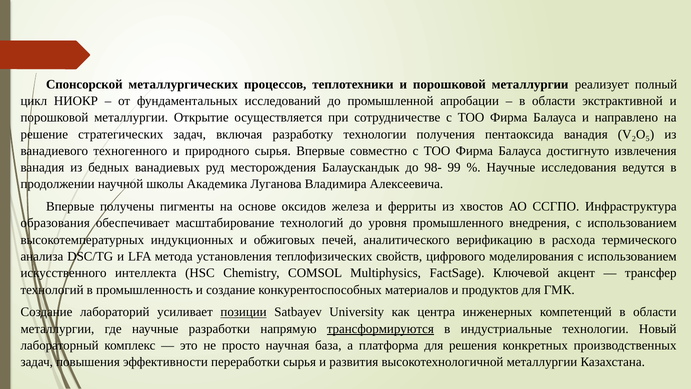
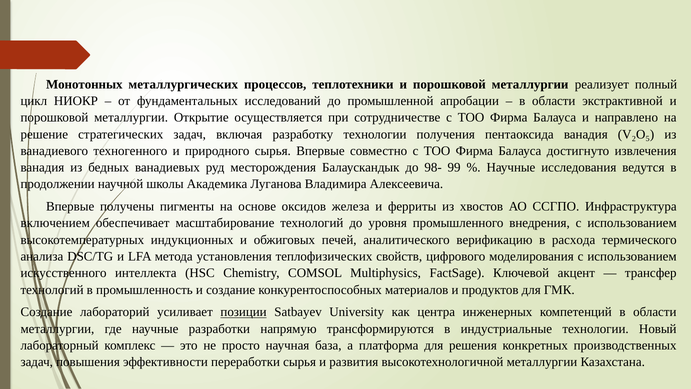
Спонсорской: Спонсорской -> Монотонных
образования: образования -> включением
трансформируются underline: present -> none
